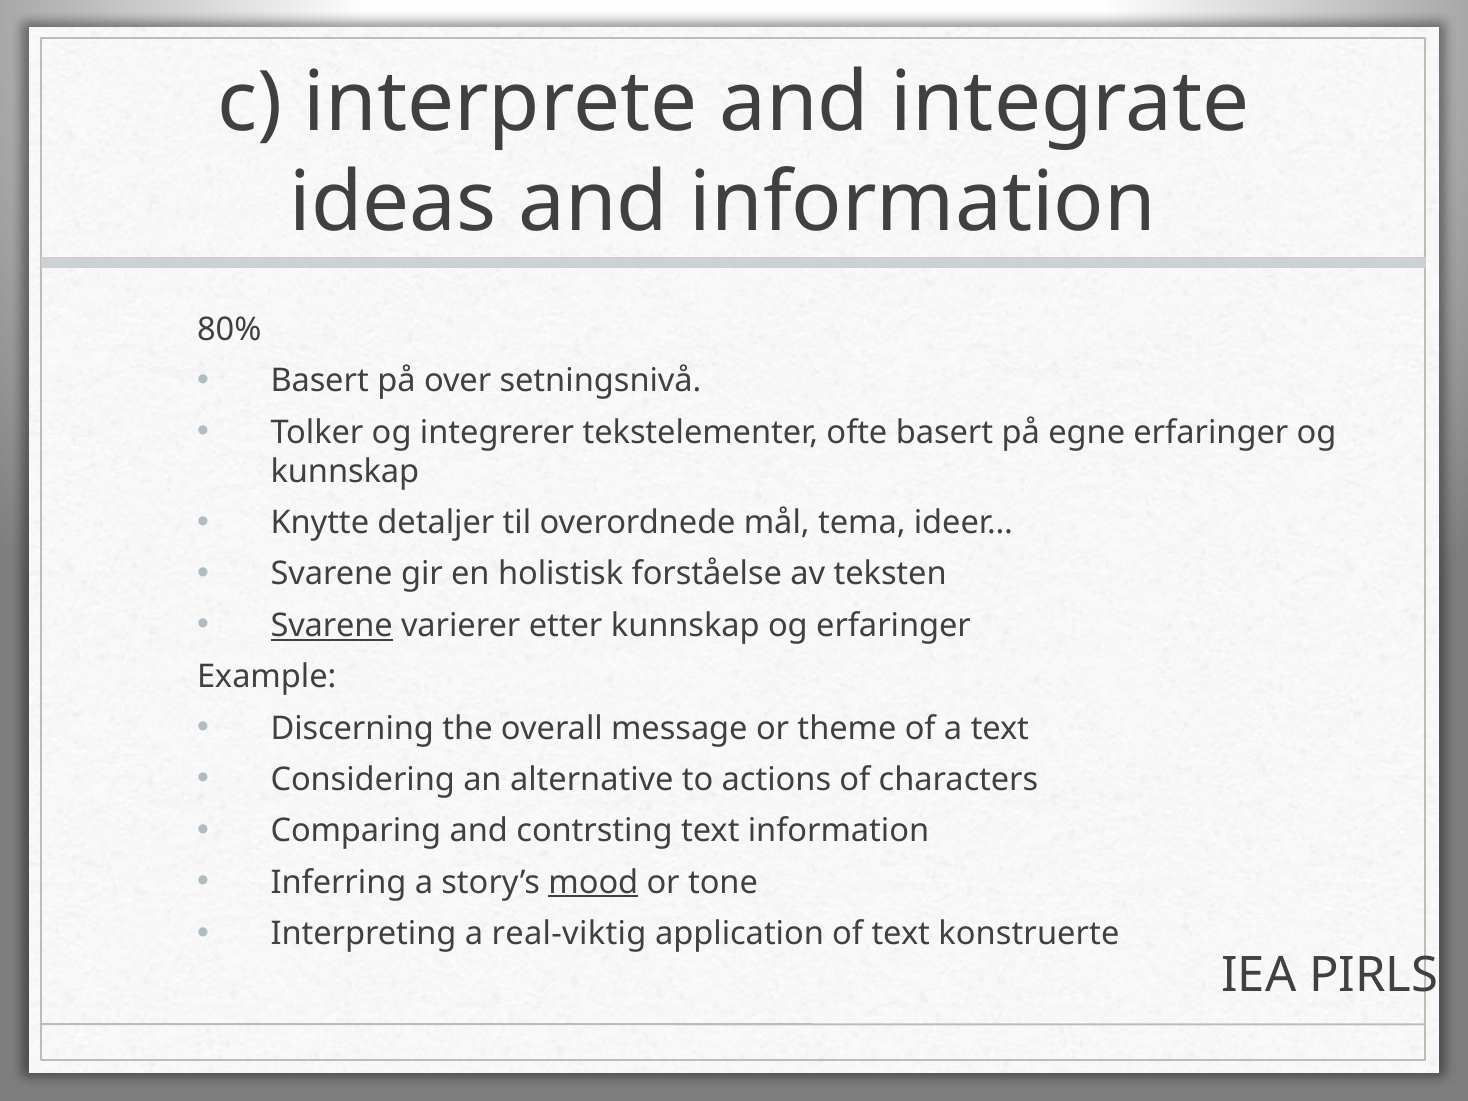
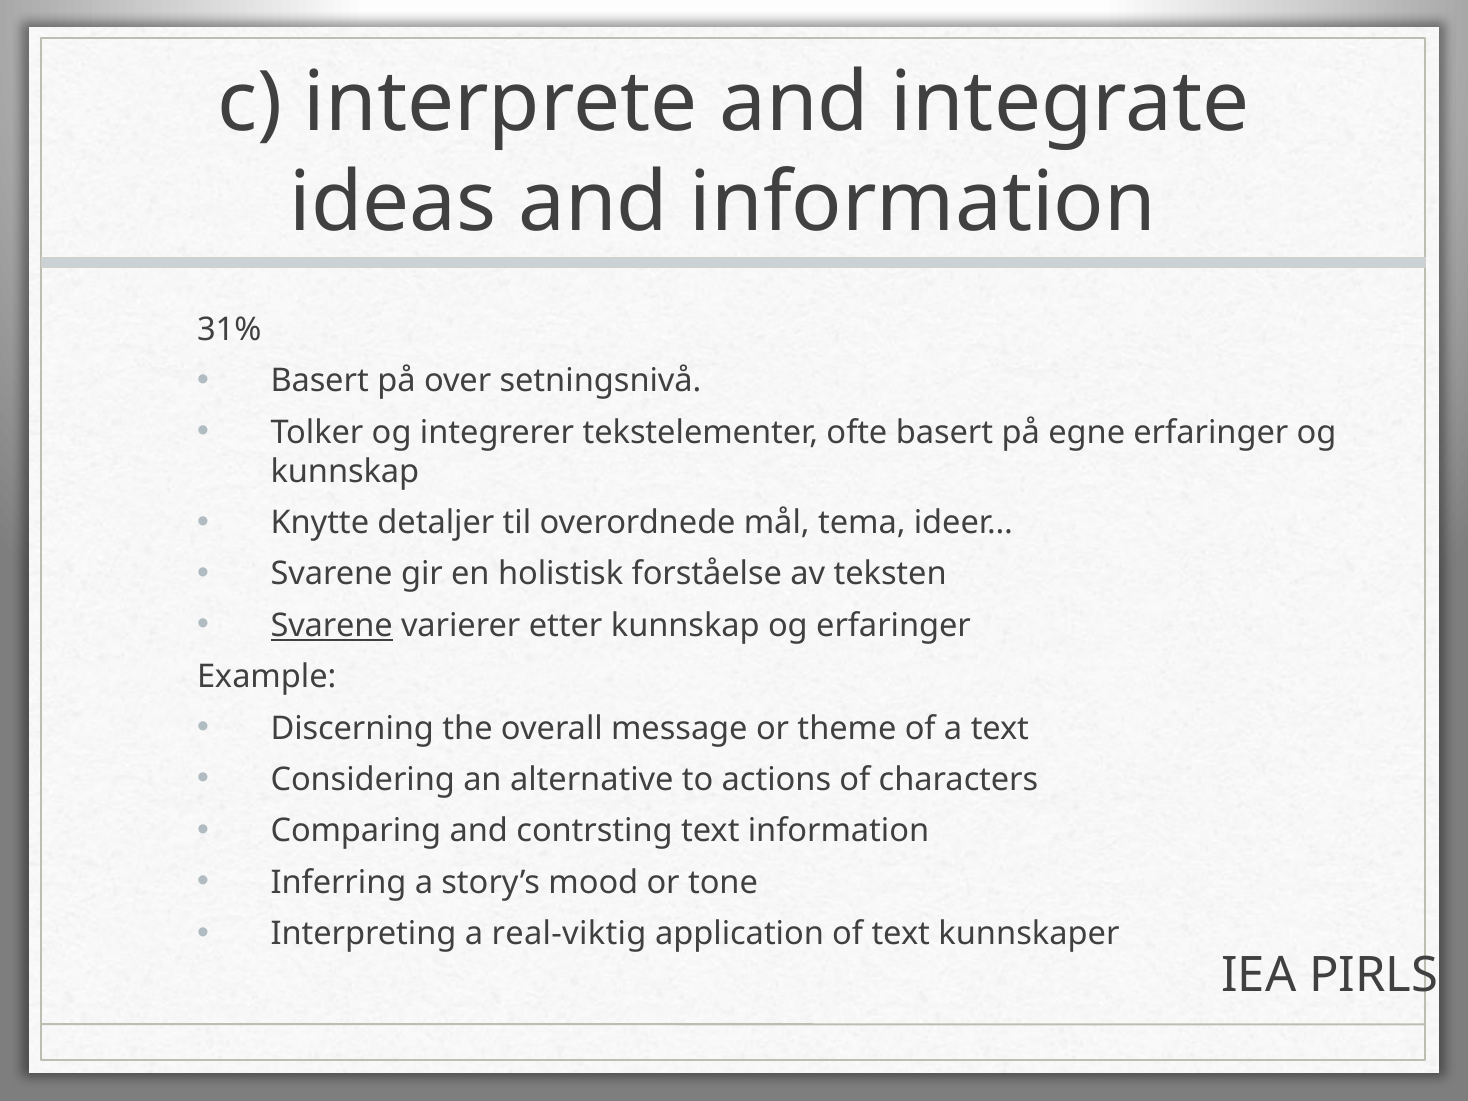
80%: 80% -> 31%
mood underline: present -> none
konstruerte: konstruerte -> kunnskaper
